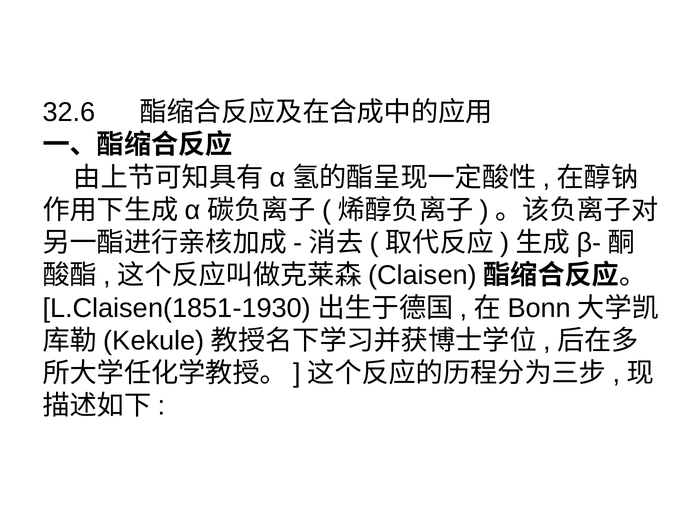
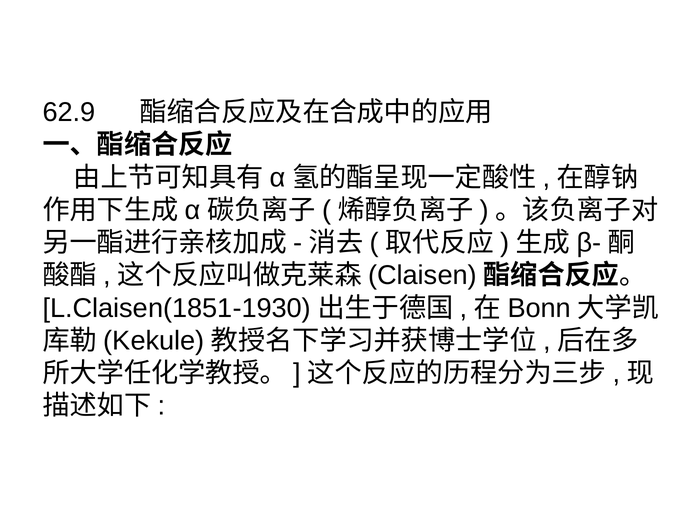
32.6: 32.6 -> 62.9
